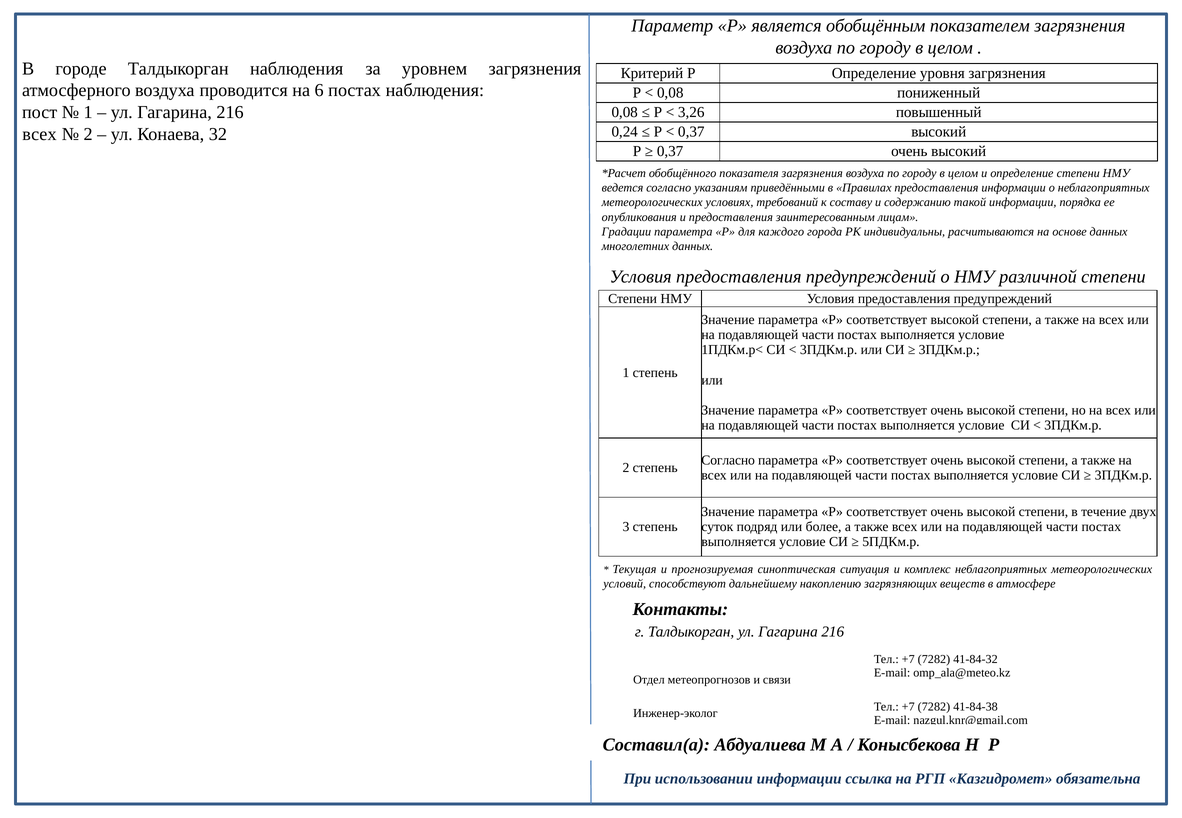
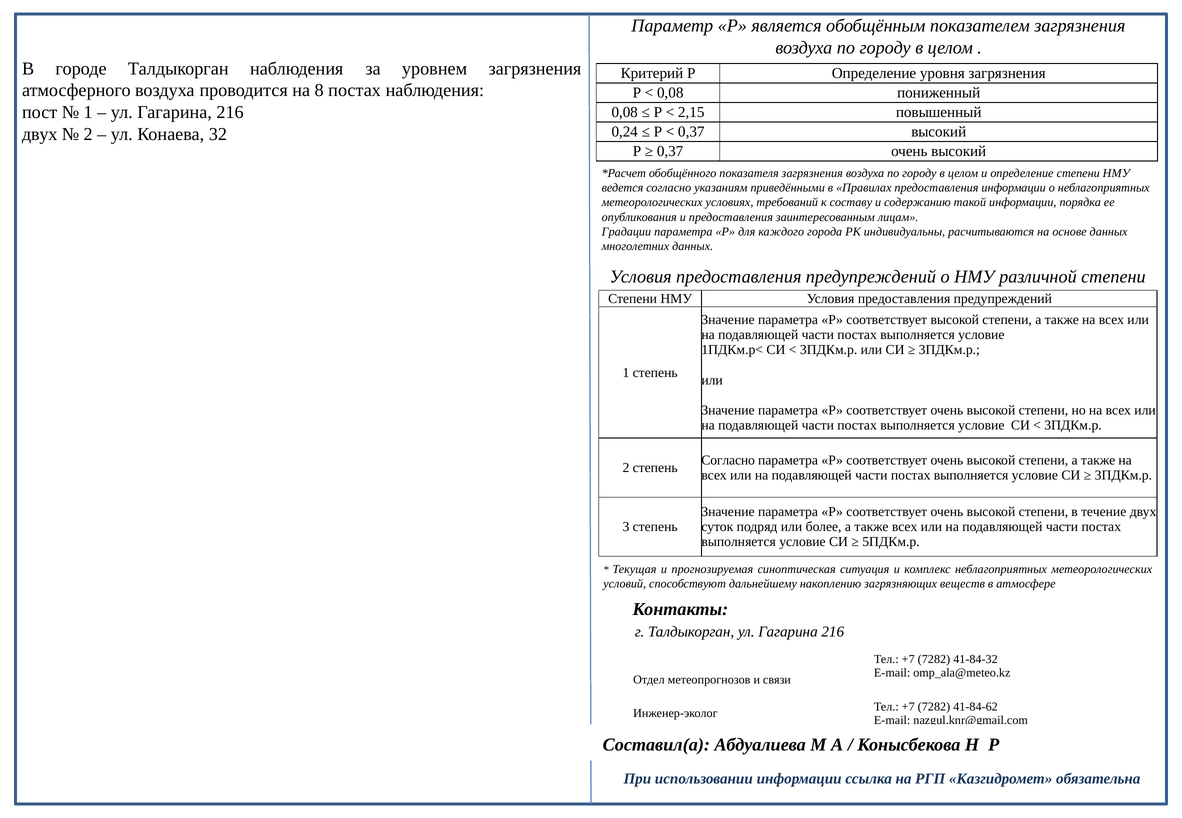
6: 6 -> 8
3,26: 3,26 -> 2,15
всех at (40, 134): всех -> двух
41-84-38: 41-84-38 -> 41-84-62
